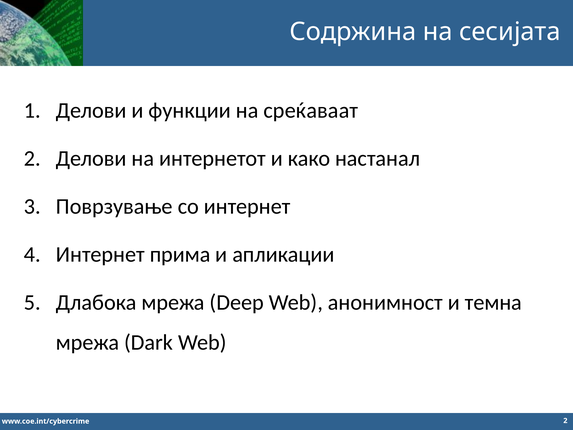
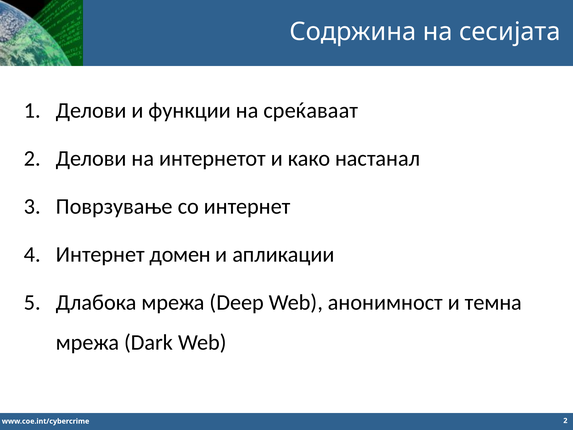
прима: прима -> домен
